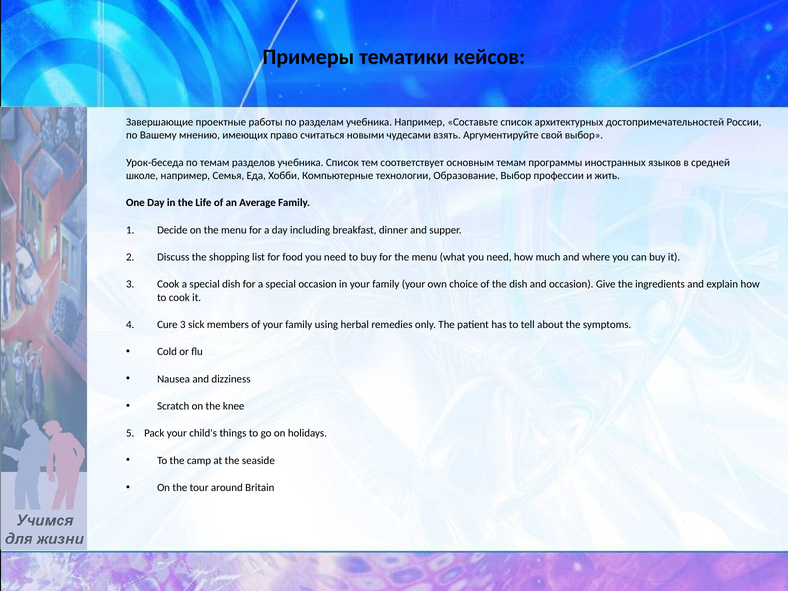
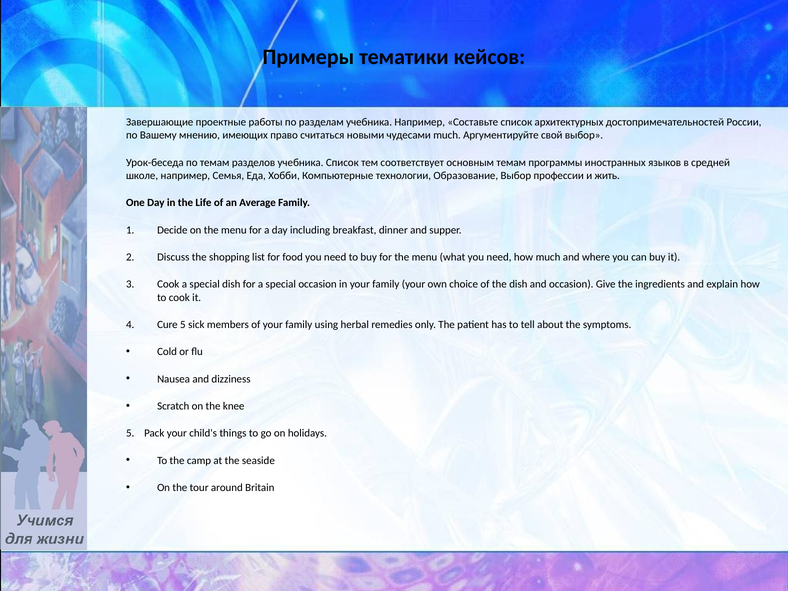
чудесами взять: взять -> much
Cure 3: 3 -> 5
